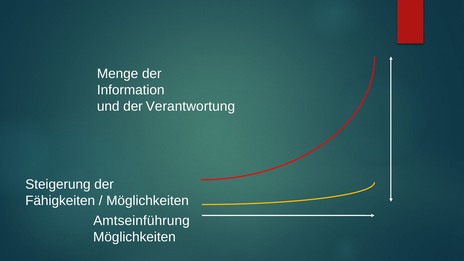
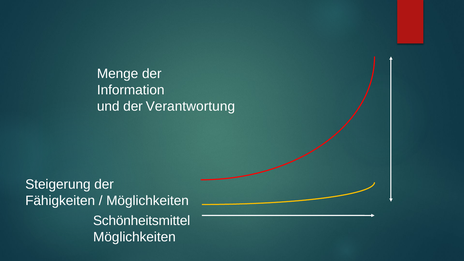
Amtseinführung: Amtseinführung -> Schönheitsmittel
